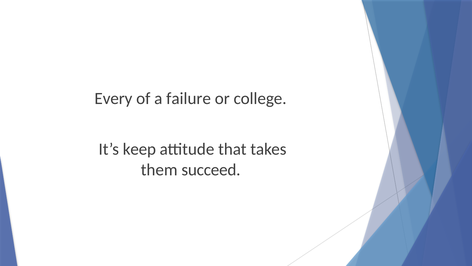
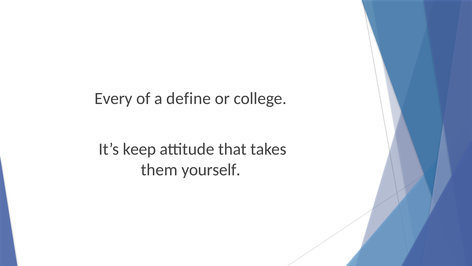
failure: failure -> define
succeed: succeed -> yourself
